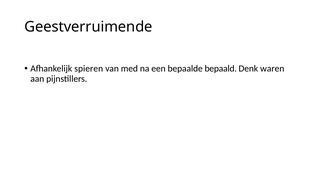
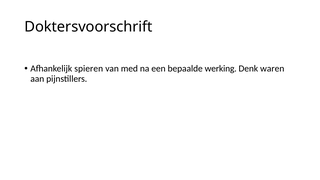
Geestverruimende: Geestverruimende -> Doktersvoorschrift
bepaald: bepaald -> werking
